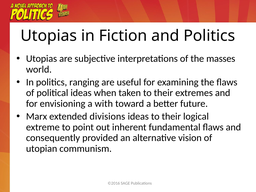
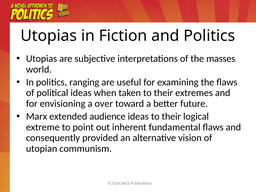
with: with -> over
divisions: divisions -> audience
